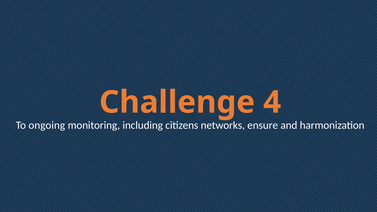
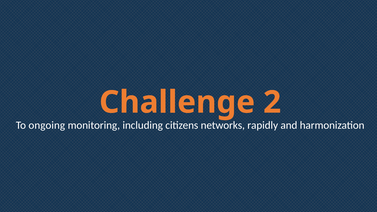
4: 4 -> 2
ensure: ensure -> rapidly
